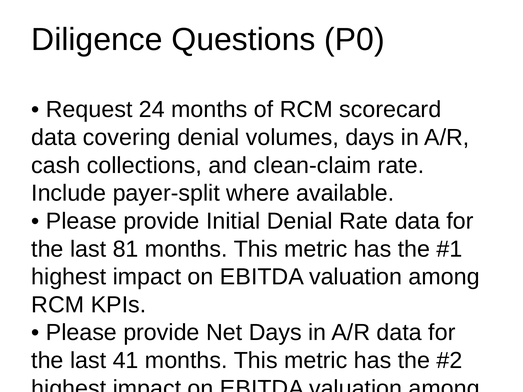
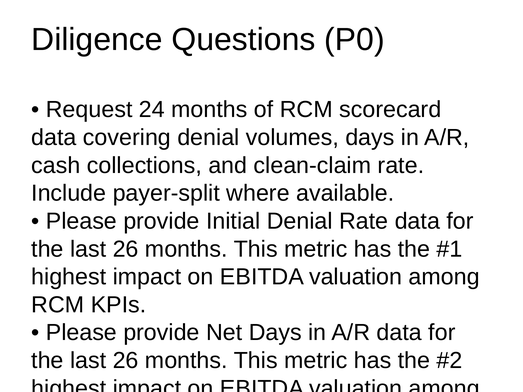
81 at (126, 249): 81 -> 26
41 at (126, 361): 41 -> 26
